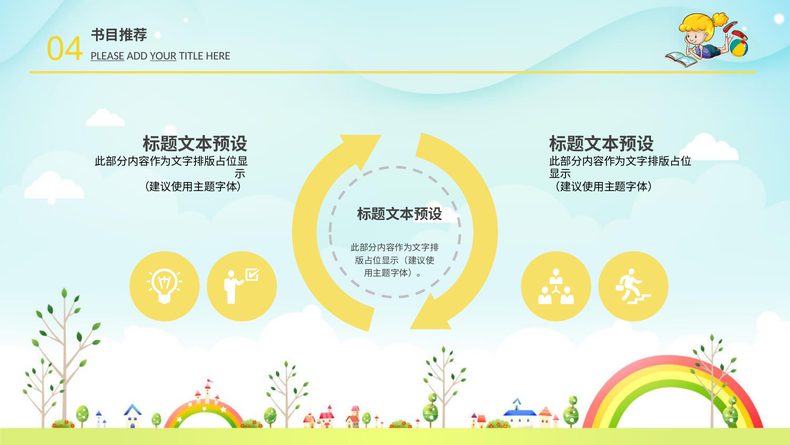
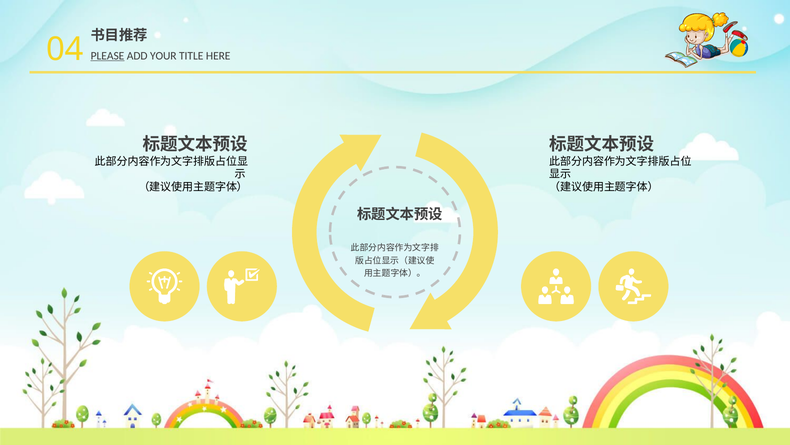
YOUR underline: present -> none
